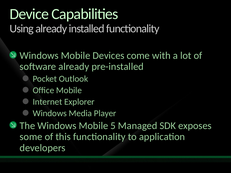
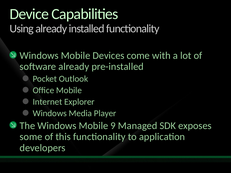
5: 5 -> 9
